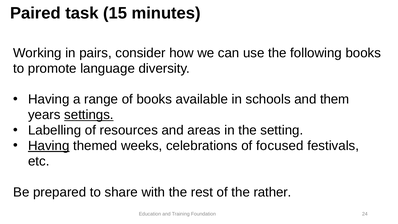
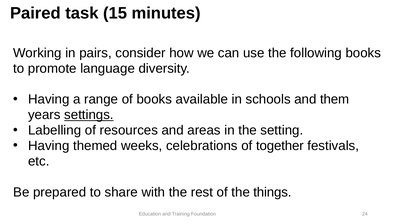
Having at (49, 146) underline: present -> none
focused: focused -> together
rather: rather -> things
